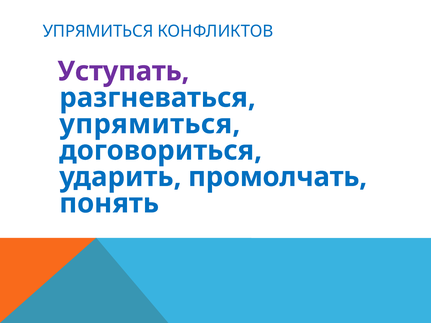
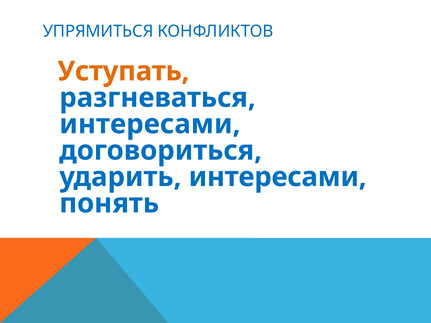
Уступать colour: purple -> orange
упрямиться at (150, 124): упрямиться -> интересами
ударить промолчать: промолчать -> интересами
